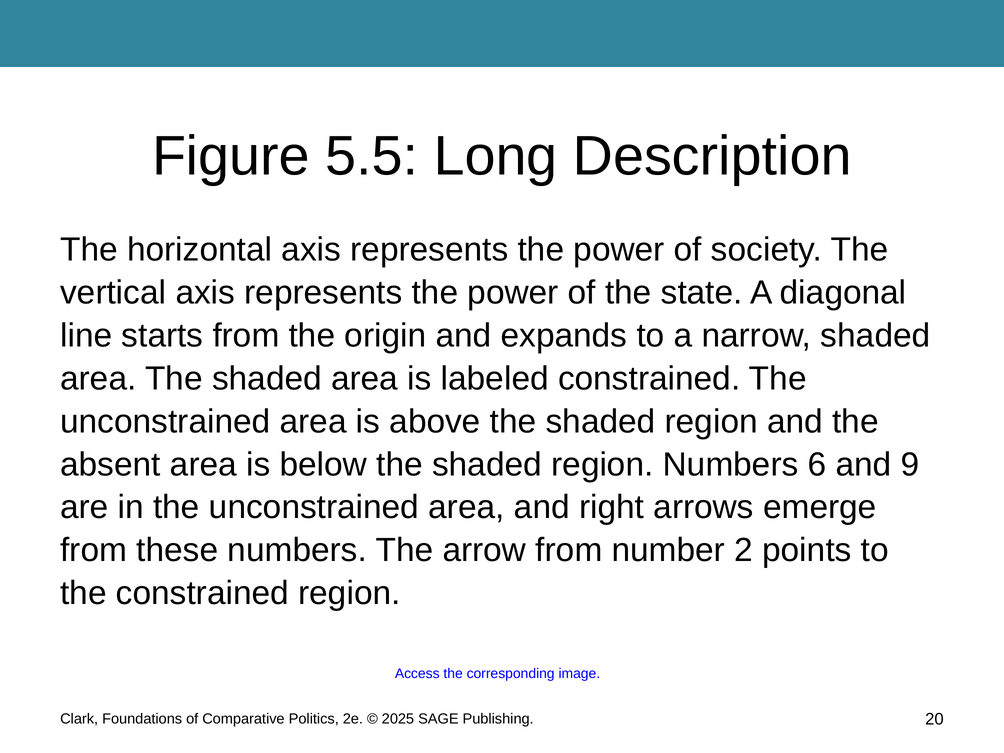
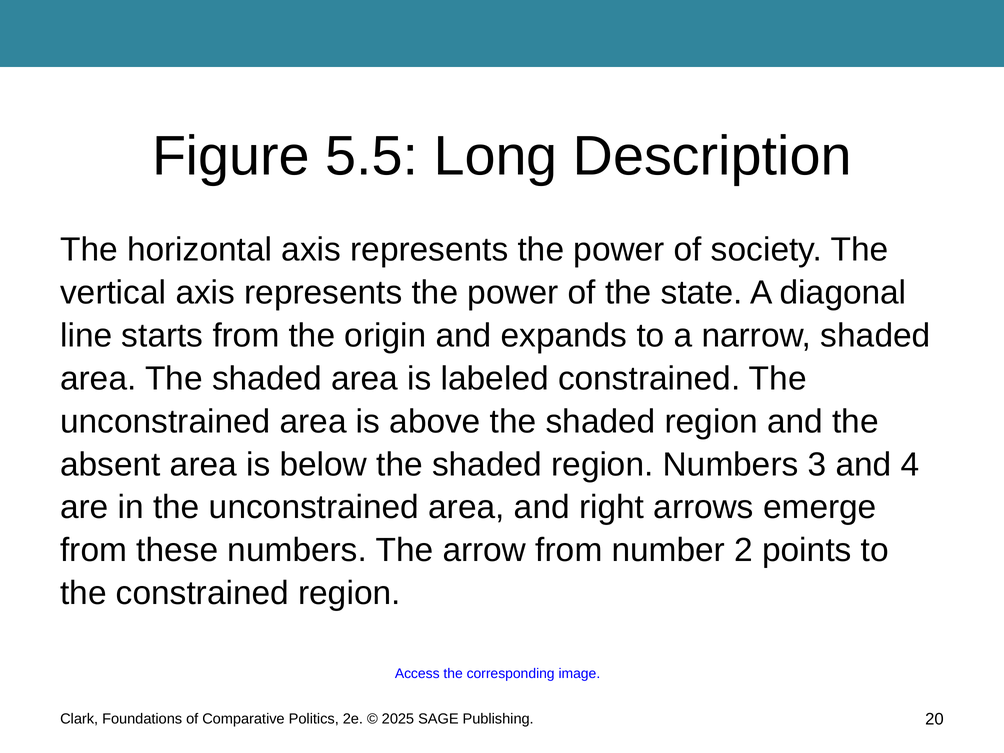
6: 6 -> 3
9: 9 -> 4
